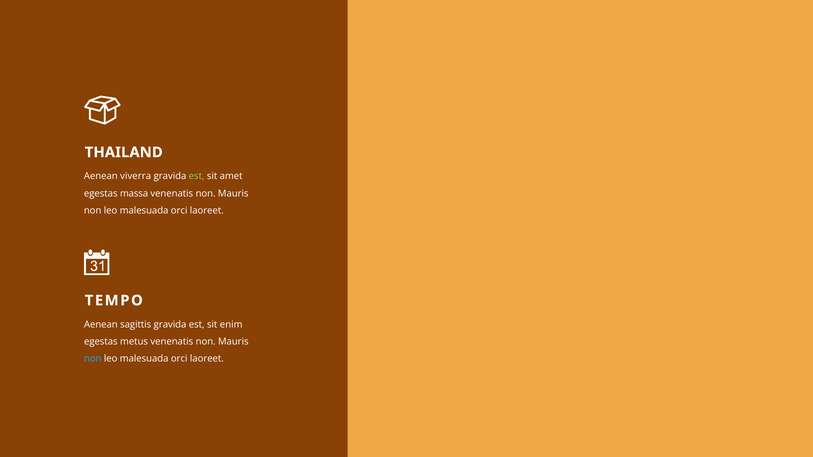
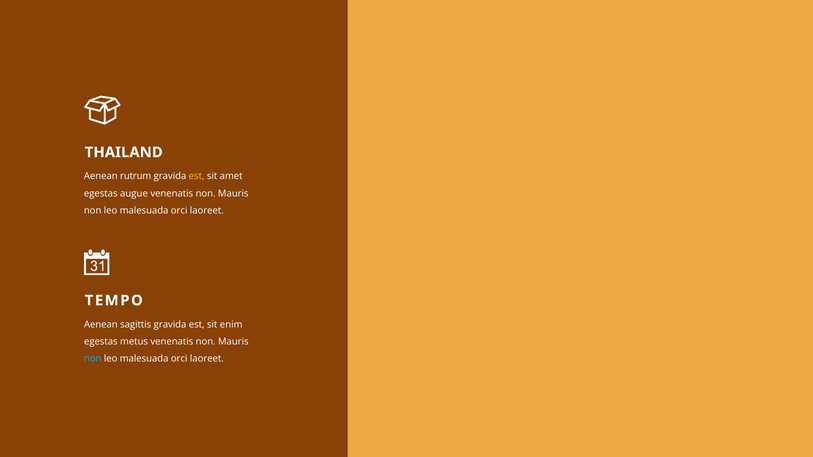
viverra: viverra -> rutrum
est at (197, 176) colour: light green -> yellow
massa: massa -> augue
